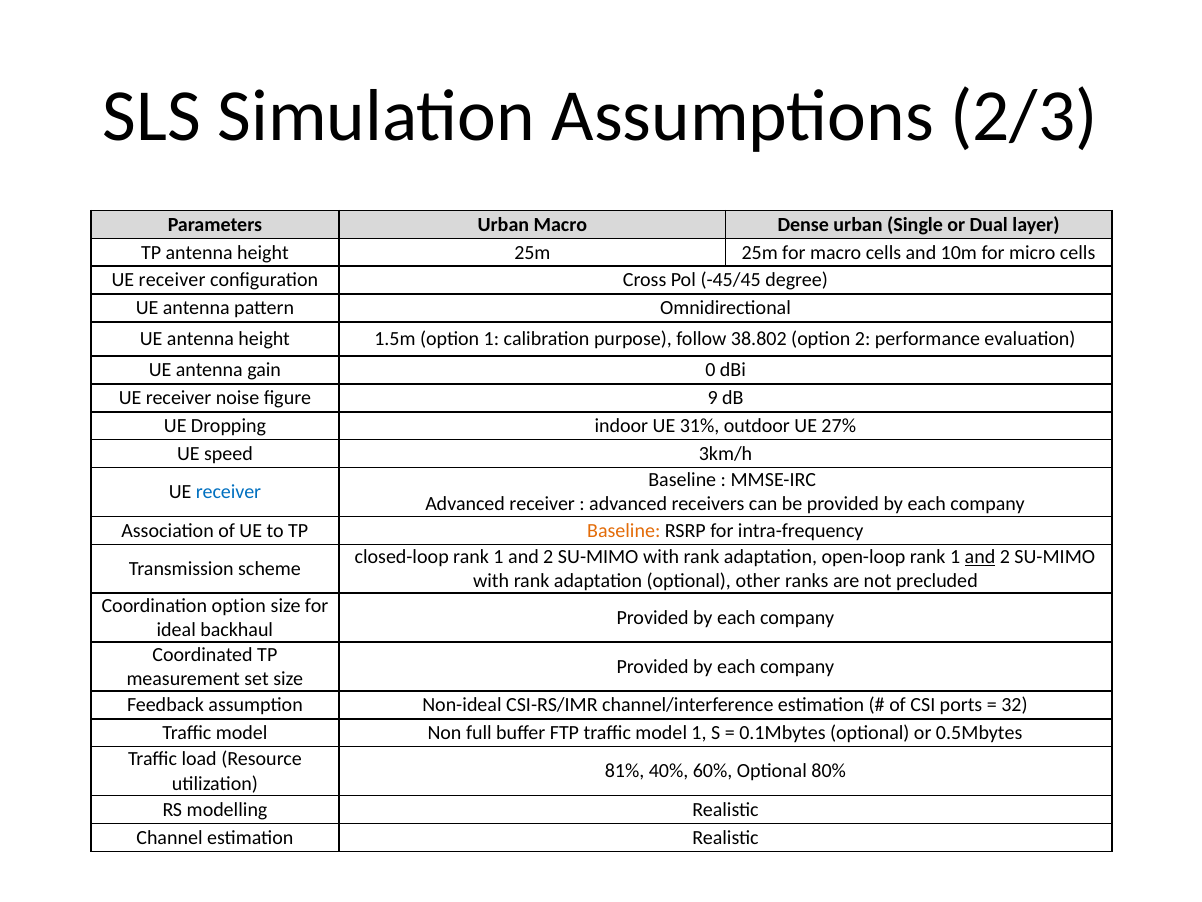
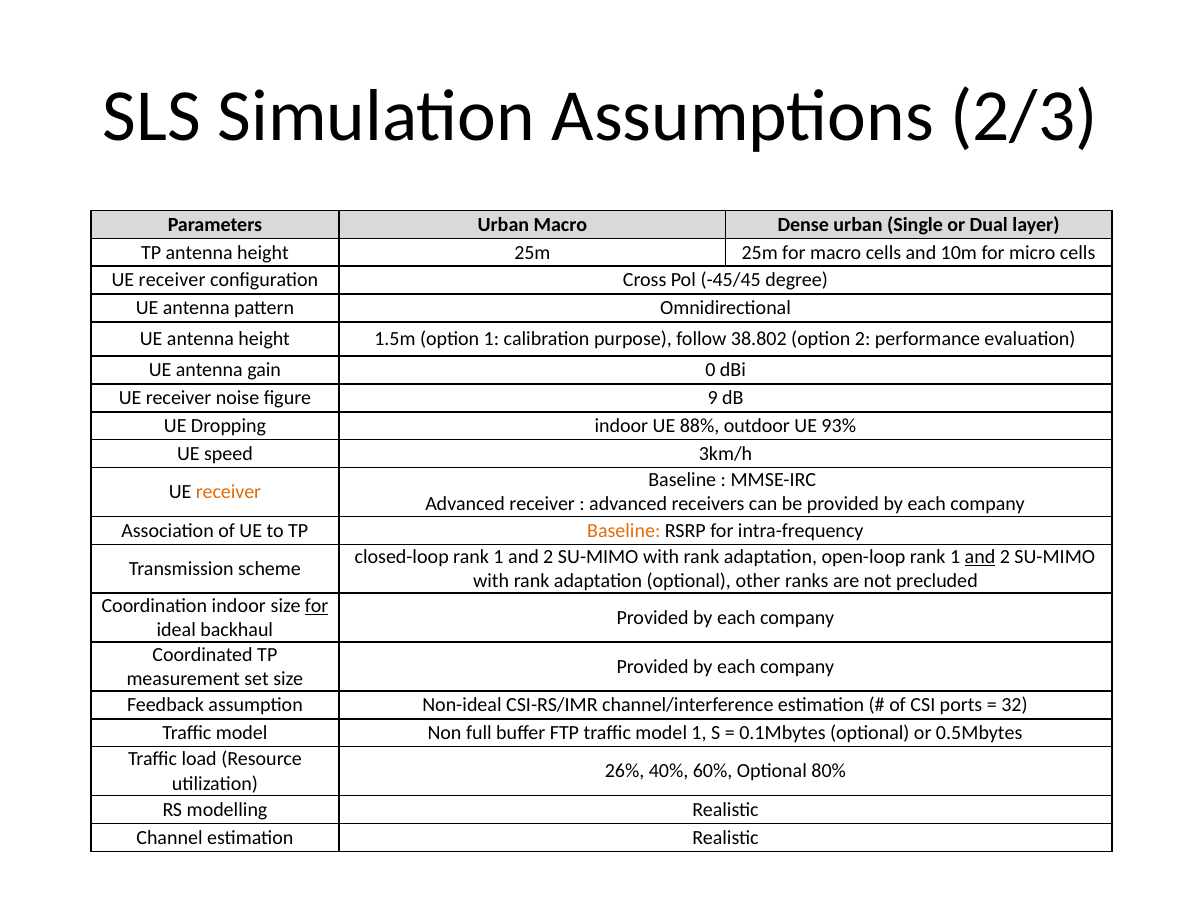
31%: 31% -> 88%
27%: 27% -> 93%
receiver at (228, 492) colour: blue -> orange
Coordination option: option -> indoor
for at (317, 605) underline: none -> present
81%: 81% -> 26%
